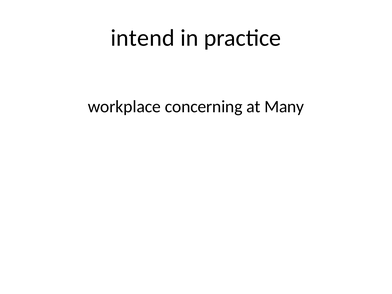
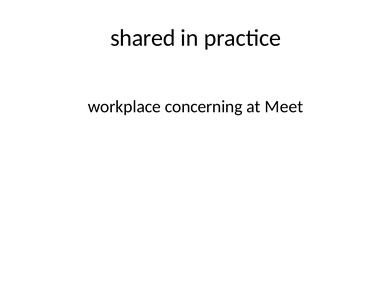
intend: intend -> shared
Many: Many -> Meet
